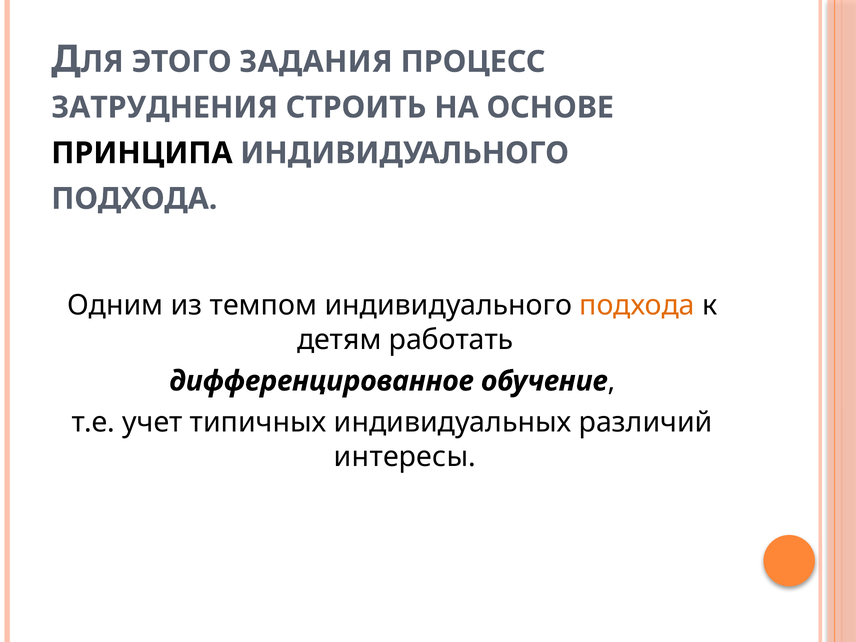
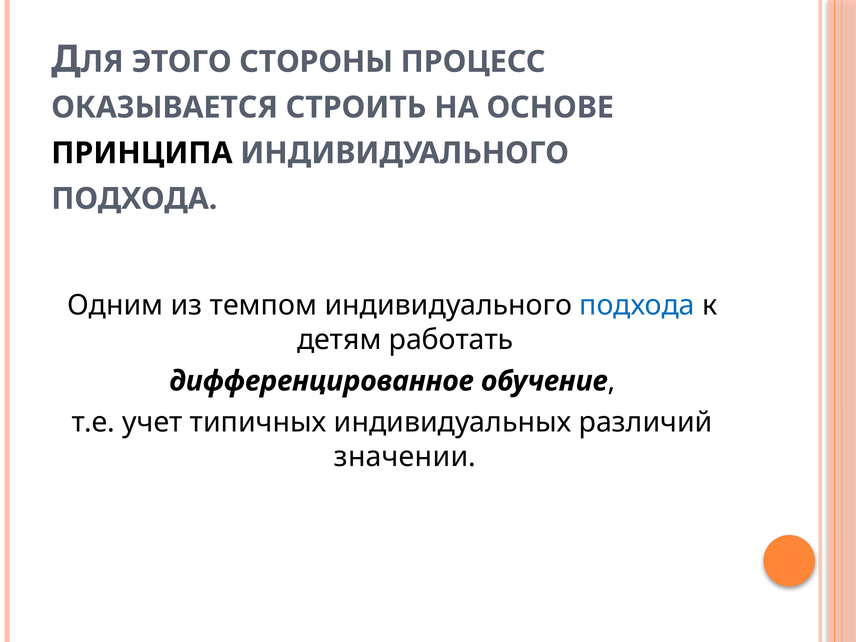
ЗАДАНИЯ: ЗАДАНИЯ -> СТОРОНЫ
ЗАТРУДНЕНИЯ: ЗАТРУДНЕНИЯ -> ОКАЗЫВАЕТСЯ
подхода at (637, 305) colour: orange -> blue
интересы: интересы -> значении
